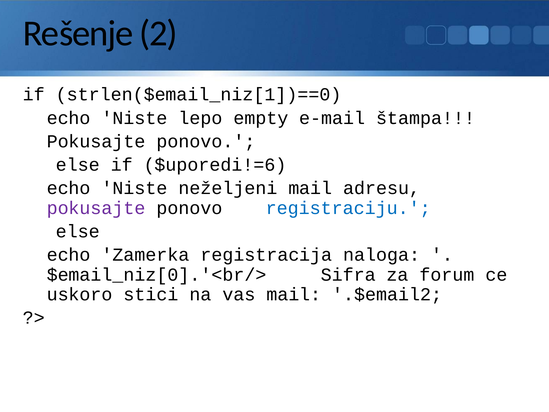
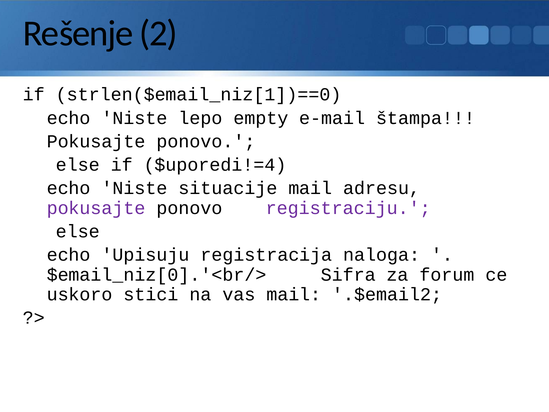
$uporedi!=6: $uporedi!=6 -> $uporedi!=4
neželjeni: neželjeni -> situacije
registraciju colour: blue -> purple
Zamerka: Zamerka -> Upisuju
